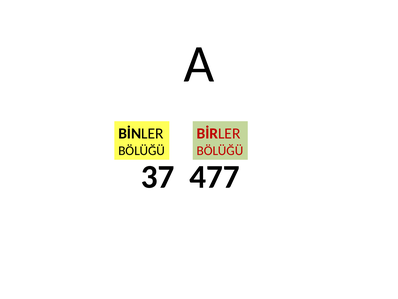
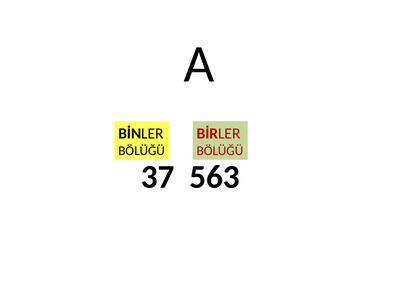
477: 477 -> 563
